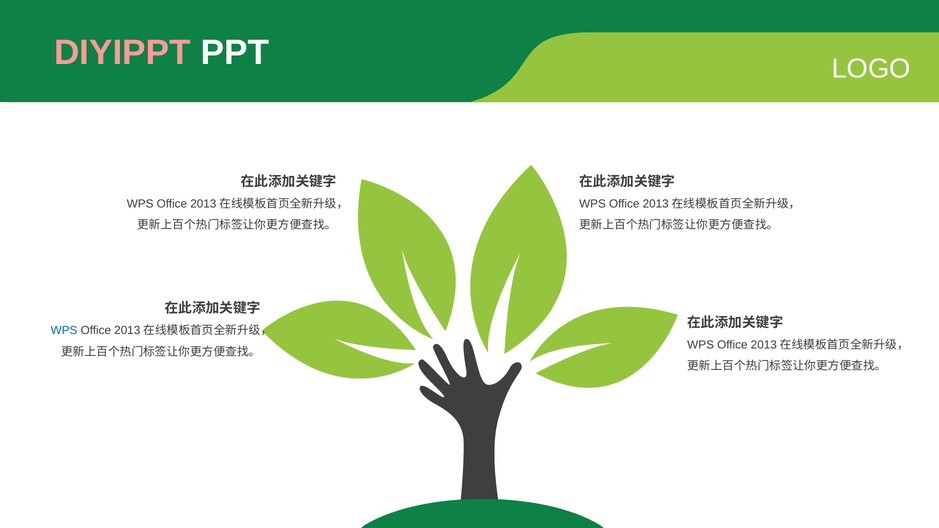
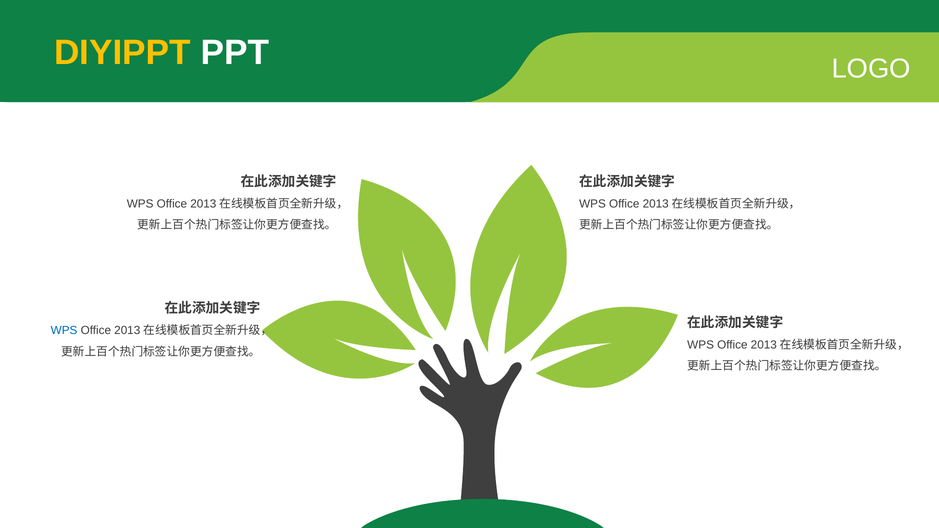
DIYIPPT colour: pink -> yellow
